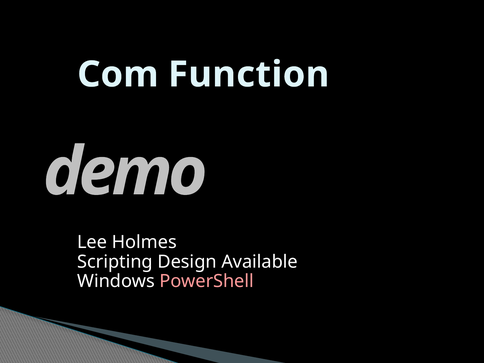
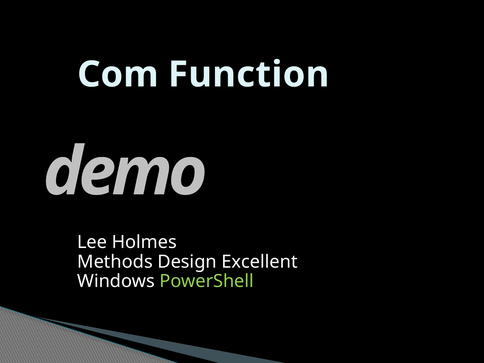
Scripting: Scripting -> Methods
Available: Available -> Excellent
PowerShell colour: pink -> light green
